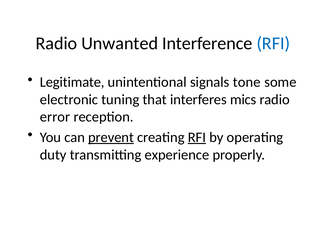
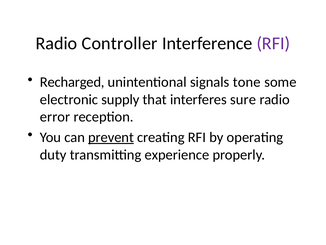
Unwanted: Unwanted -> Controller
RFI at (273, 43) colour: blue -> purple
Legitimate: Legitimate -> Recharged
tuning: tuning -> supply
mics: mics -> sure
RFI at (197, 137) underline: present -> none
